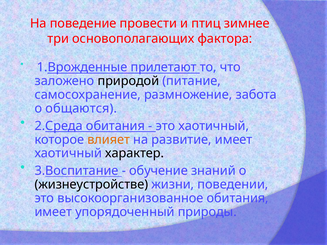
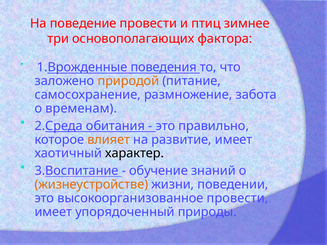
прилетают: прилетают -> поведения
природой colour: black -> orange
общаются: общаются -> временам
это хаотичный: хаотичный -> правильно
жизнеустройстве colour: black -> orange
высокоорганизованное обитания: обитания -> провести
